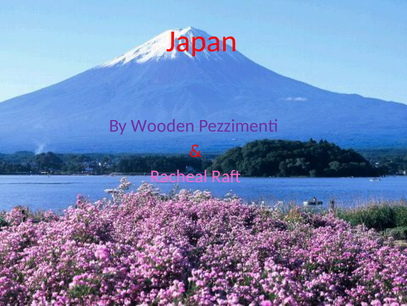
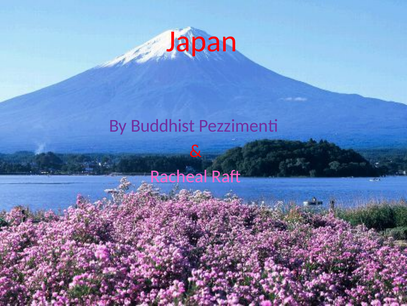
Wooden: Wooden -> Buddhist
